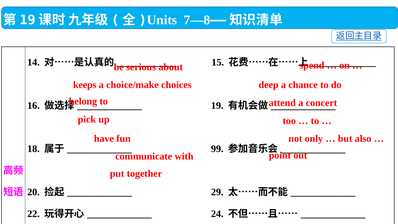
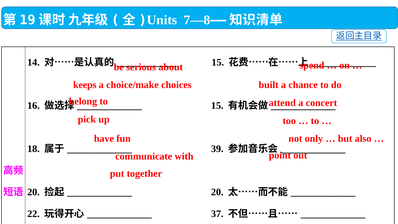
deep: deep -> built
19 at (217, 105): 19 -> 15
99: 99 -> 39
29 at (217, 192): 29 -> 20
24 at (217, 214): 24 -> 37
